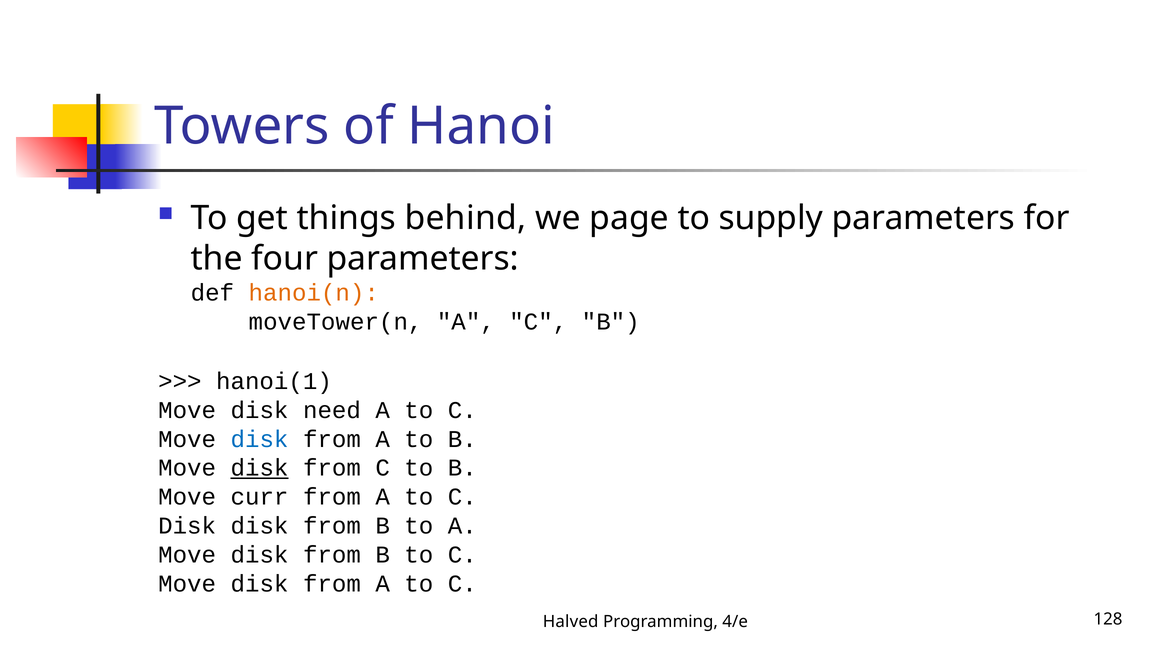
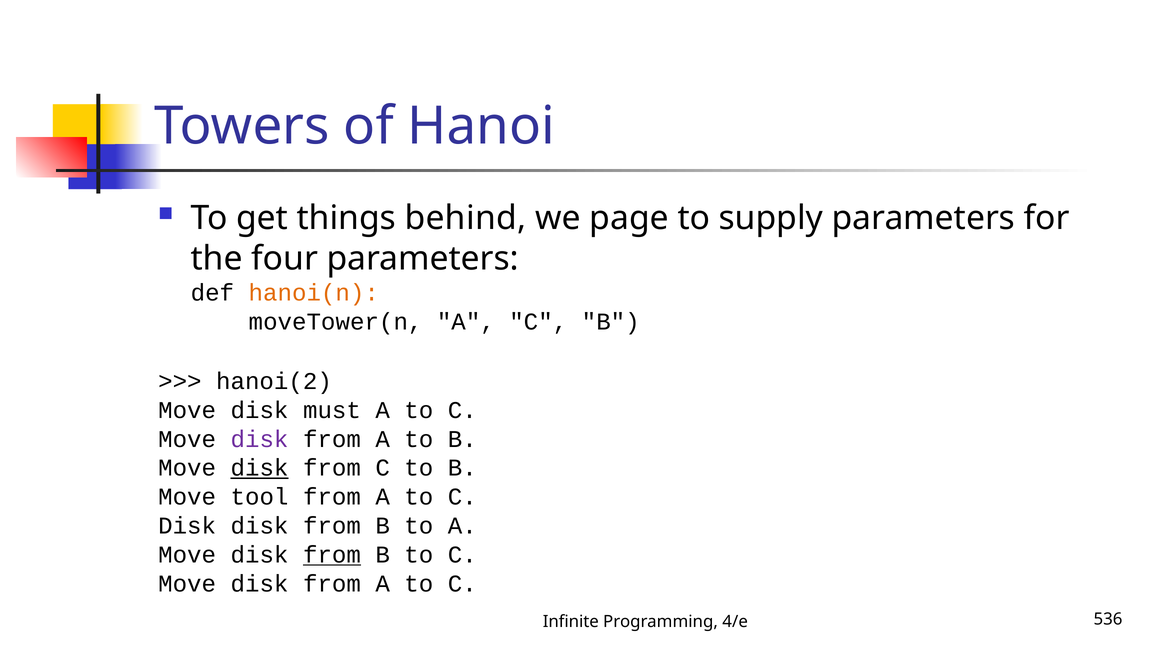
hanoi(1: hanoi(1 -> hanoi(2
need: need -> must
disk at (260, 439) colour: blue -> purple
curr: curr -> tool
from at (332, 555) underline: none -> present
Halved: Halved -> Infinite
128: 128 -> 536
